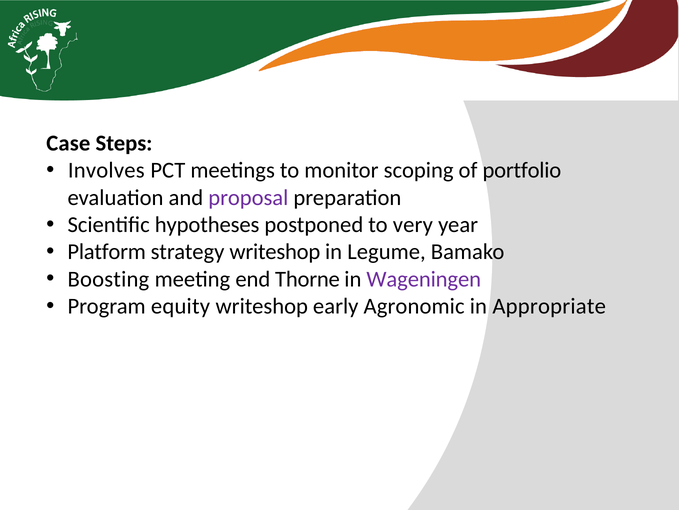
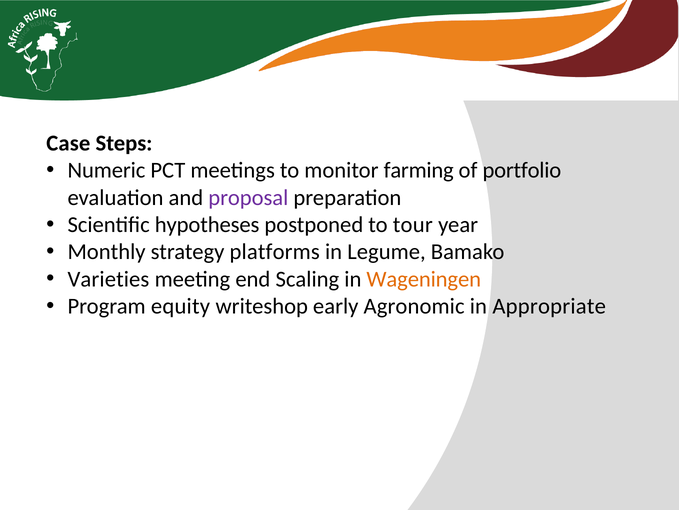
Involves: Involves -> Numeric
scoping: scoping -> farming
very: very -> tour
Platform: Platform -> Monthly
strategy writeshop: writeshop -> platforms
Boosting: Boosting -> Varieties
Thorne: Thorne -> Scaling
Wageningen colour: purple -> orange
